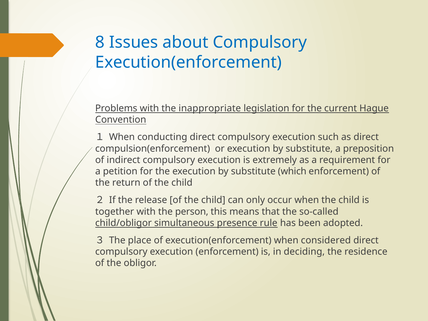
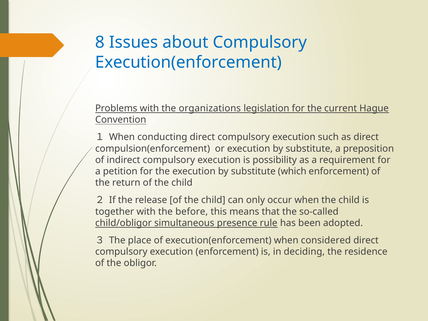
inappropriate: inappropriate -> organizations
extremely: extremely -> possibility
person: person -> before
